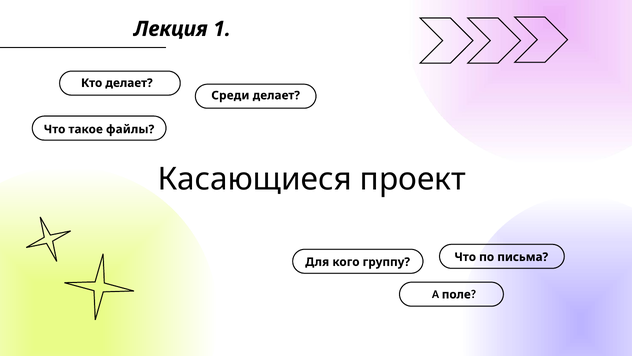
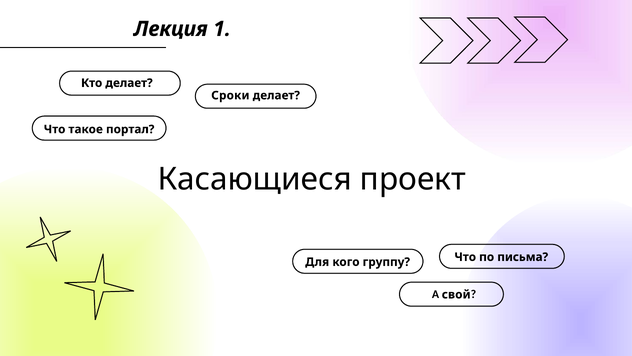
Среди: Среди -> Сроки
файлы: файлы -> портал
поле: поле -> свой
